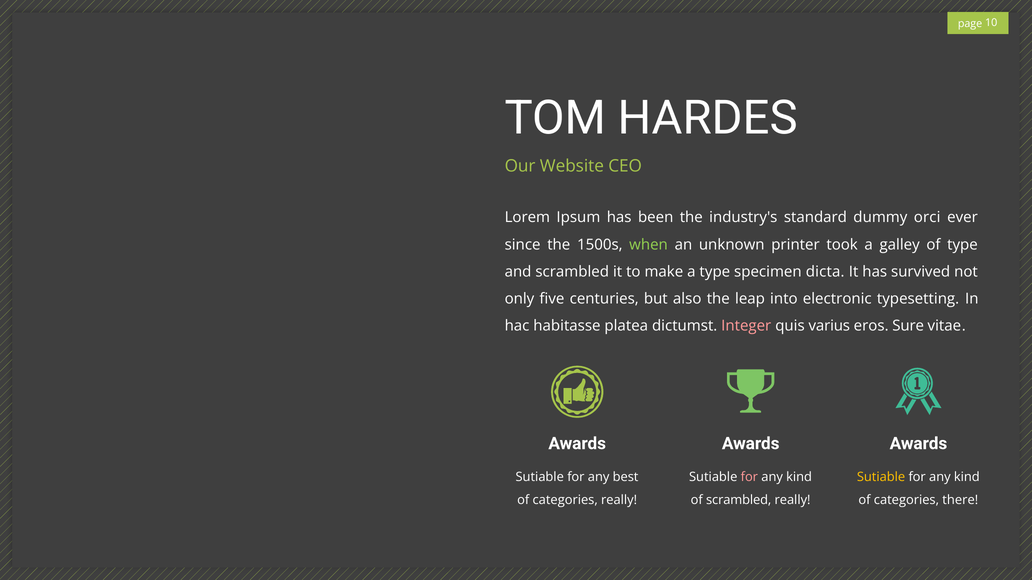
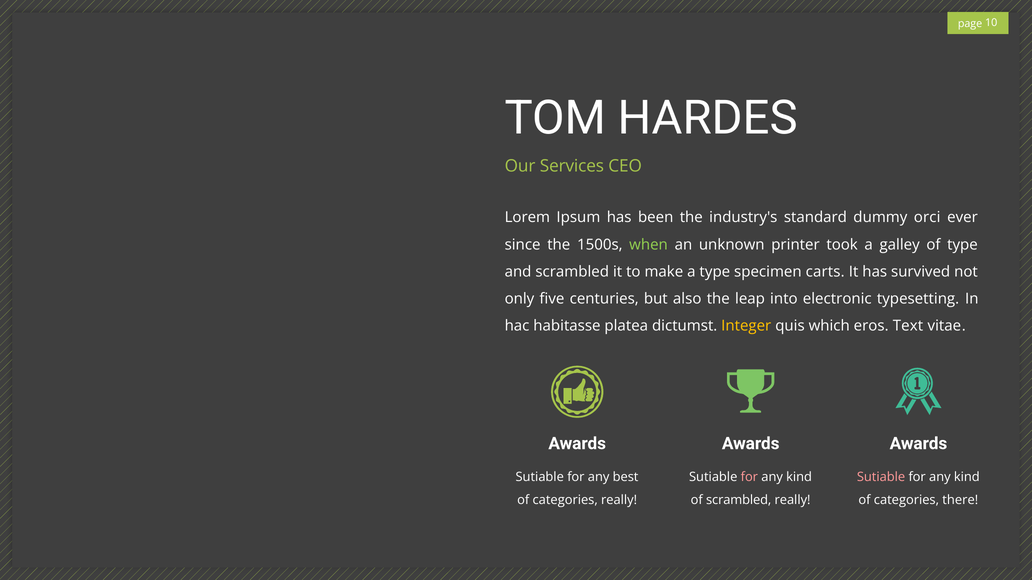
Website: Website -> Services
dicta: dicta -> carts
Integer colour: pink -> yellow
varius: varius -> which
Sure: Sure -> Text
Sutiable at (881, 477) colour: yellow -> pink
